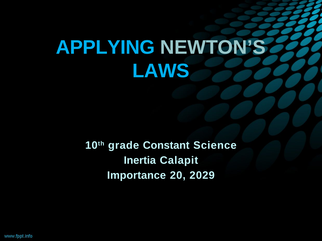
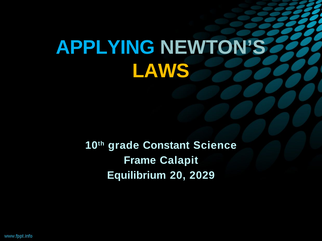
LAWS colour: light blue -> yellow
Inertia: Inertia -> Frame
Importance: Importance -> Equilibrium
